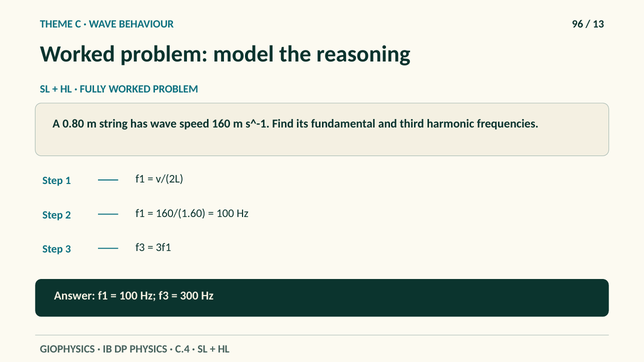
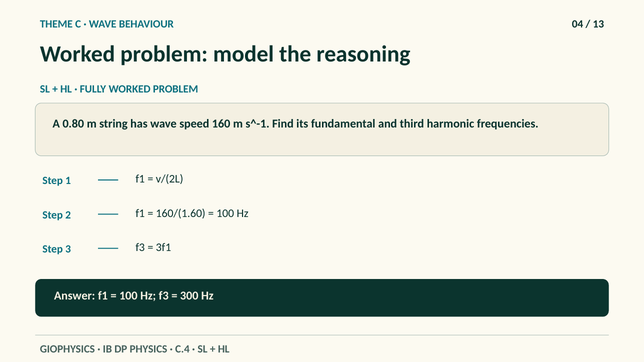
96: 96 -> 04
